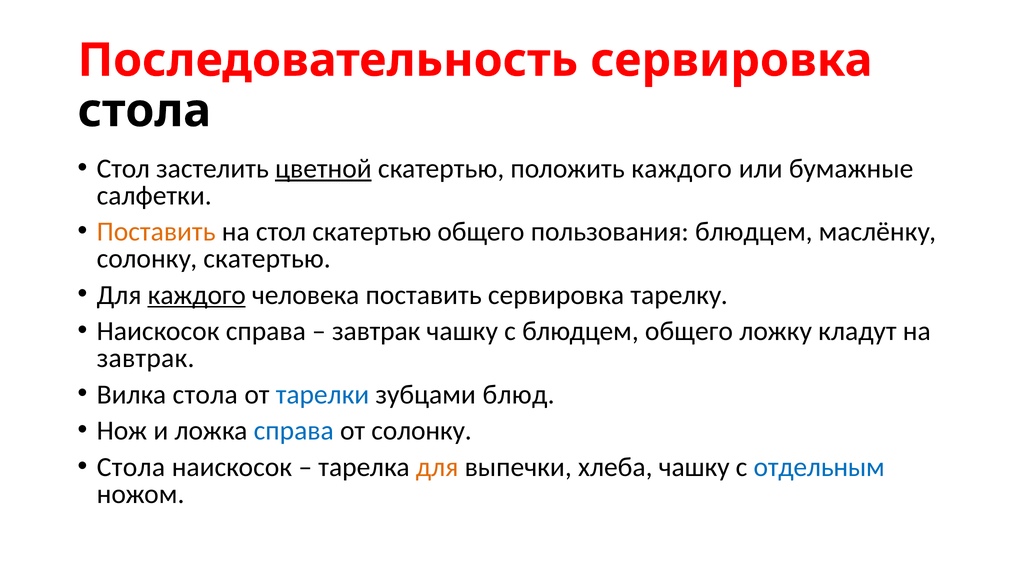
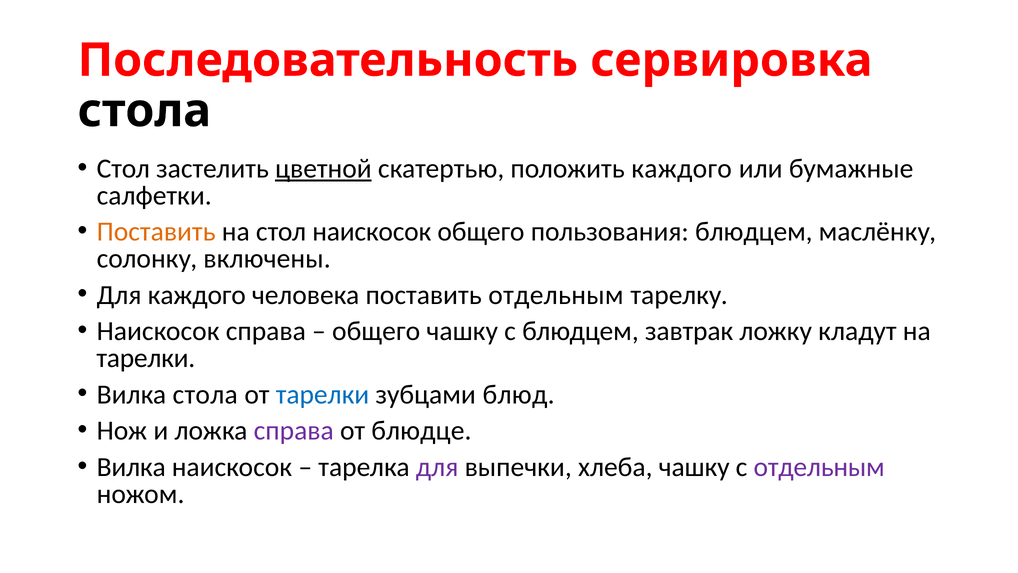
стол скатертью: скатертью -> наискосок
солонку скатертью: скатертью -> включены
каждого at (197, 295) underline: present -> none
поставить сервировка: сервировка -> отдельным
завтрак at (376, 331): завтрак -> общего
блюдцем общего: общего -> завтрак
завтрак at (146, 358): завтрак -> тарелки
справа at (294, 430) colour: blue -> purple
от солонку: солонку -> блюдце
Стола at (131, 467): Стола -> Вилка
для at (437, 467) colour: orange -> purple
отдельным at (819, 467) colour: blue -> purple
